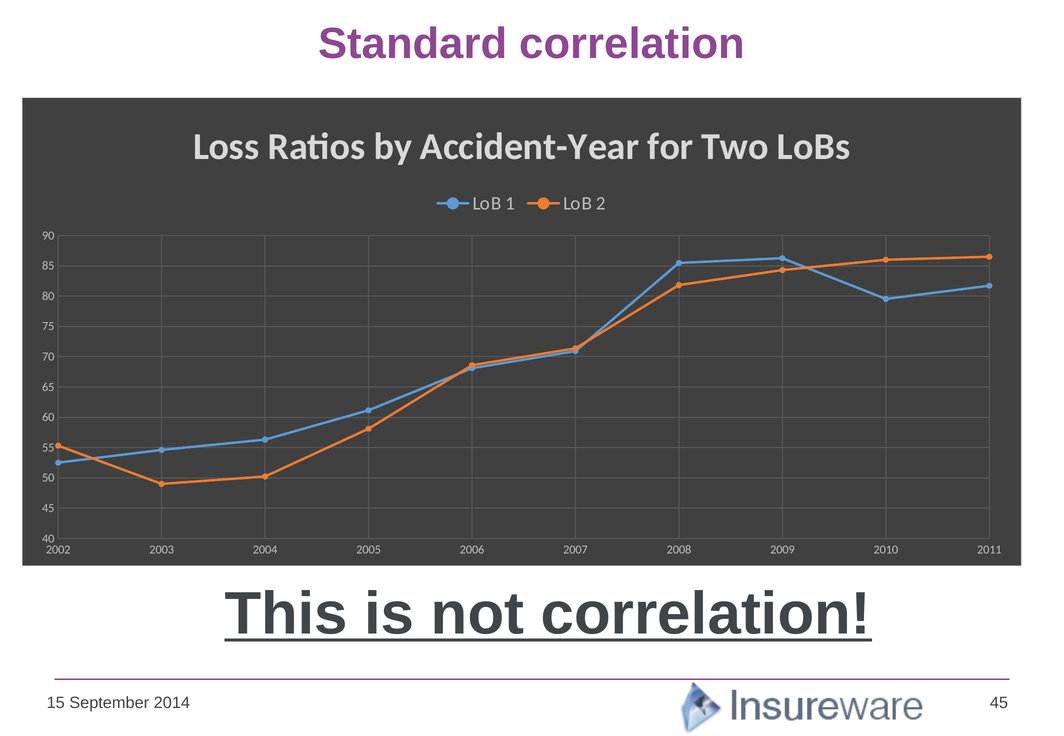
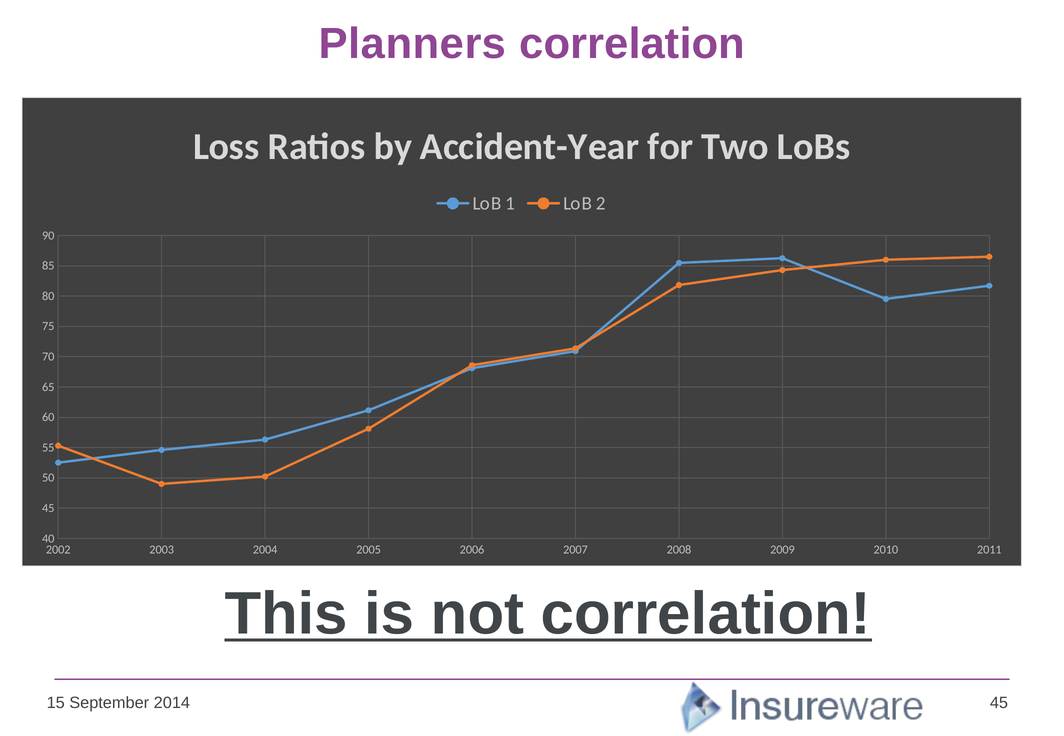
Standard: Standard -> Planners
